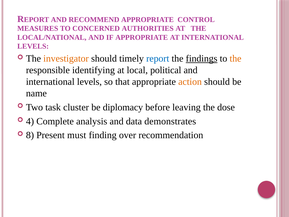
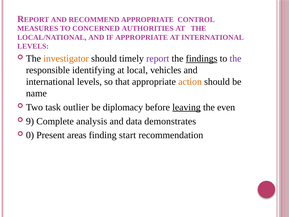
report colour: blue -> purple
the at (236, 58) colour: orange -> purple
political: political -> vehicles
cluster: cluster -> outlier
leaving underline: none -> present
dose: dose -> even
4: 4 -> 9
8: 8 -> 0
must: must -> areas
over: over -> start
